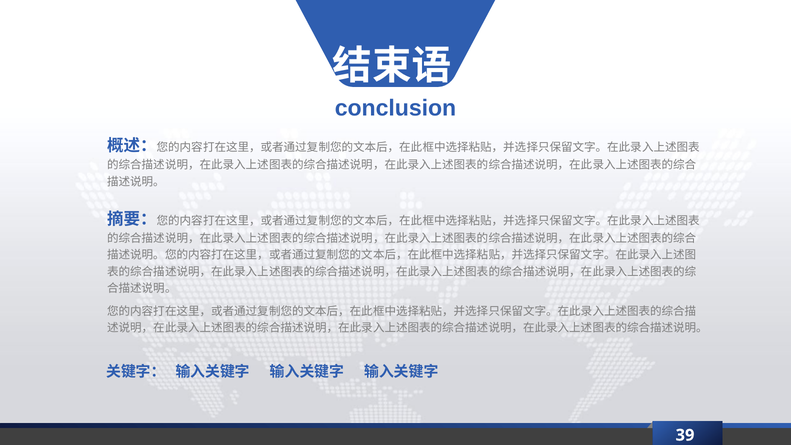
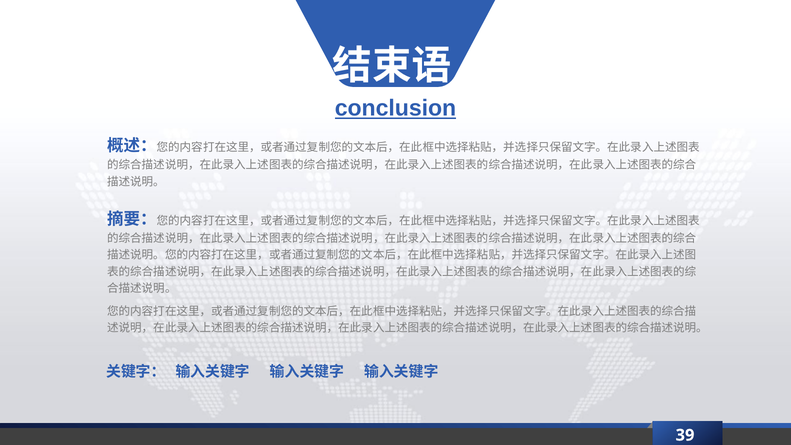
conclusion underline: none -> present
